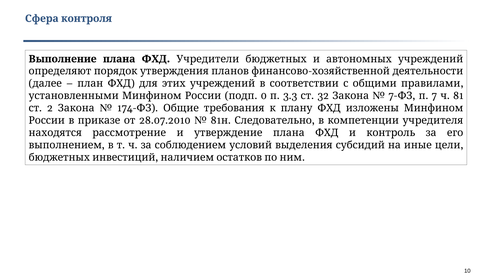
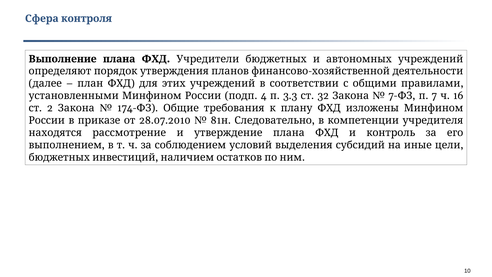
0: 0 -> 4
81 at (458, 96): 81 -> 16
